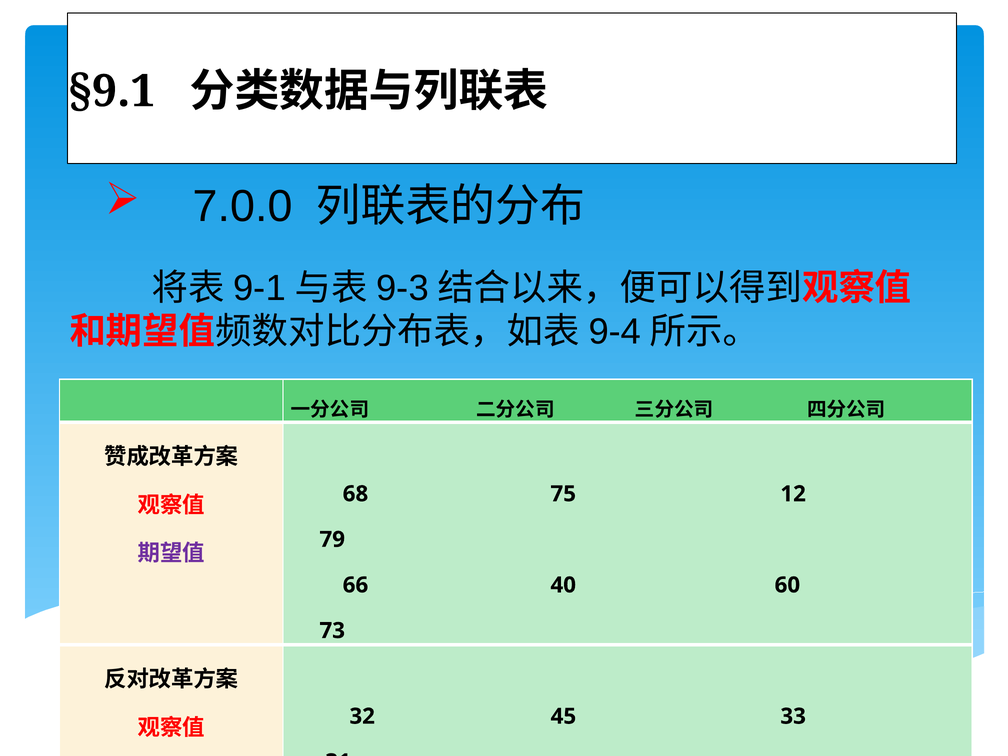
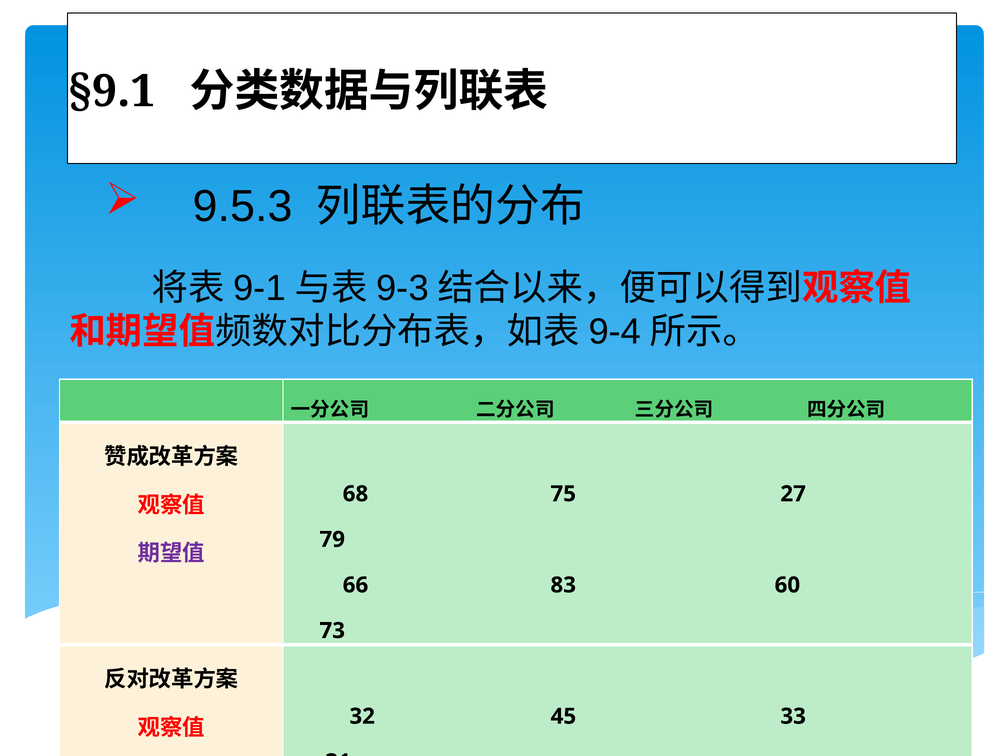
7.0.0: 7.0.0 -> 9.5.3
12: 12 -> 27
66 40: 40 -> 83
